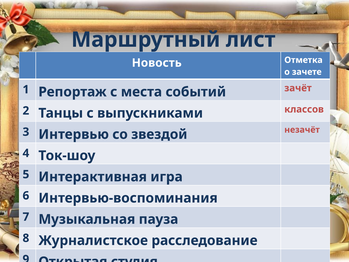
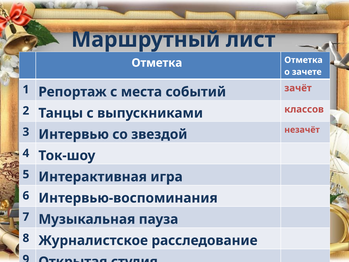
Новость at (157, 63): Новость -> Отметка
